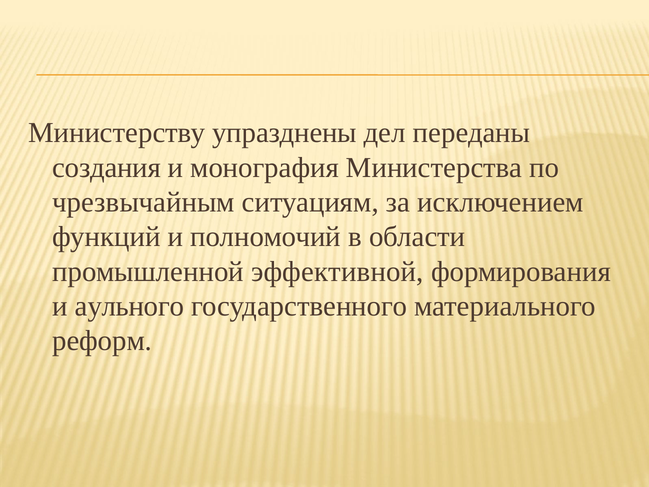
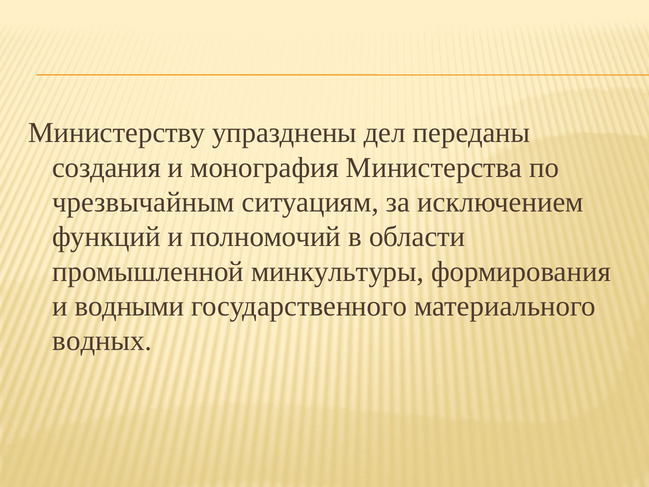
эффективной: эффективной -> минкультуры
аульного: аульного -> водными
реформ: реформ -> водных
